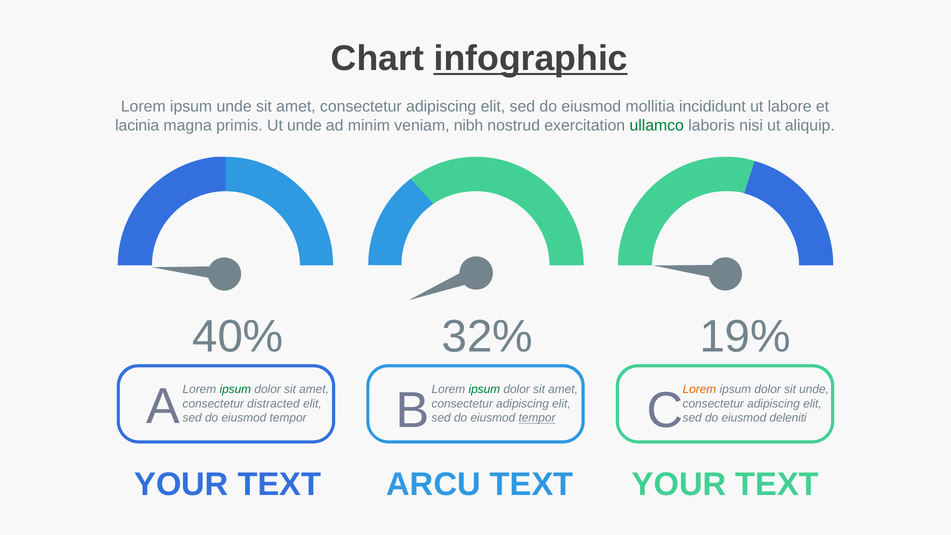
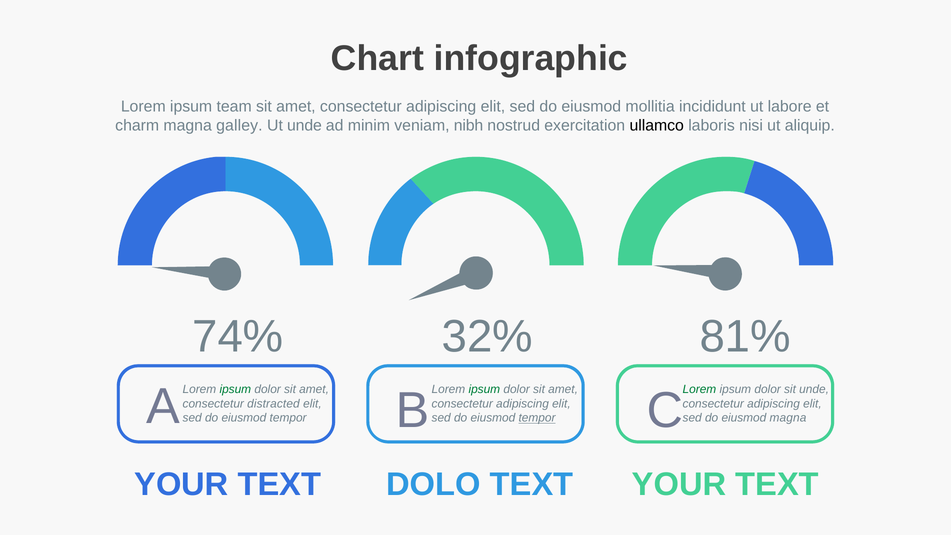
infographic underline: present -> none
ipsum unde: unde -> team
lacinia: lacinia -> charm
primis: primis -> galley
ullamco colour: green -> black
40%: 40% -> 74%
19%: 19% -> 81%
Lorem at (699, 389) colour: orange -> green
eiusmod deleniti: deleniti -> magna
ARCU: ARCU -> DOLO
